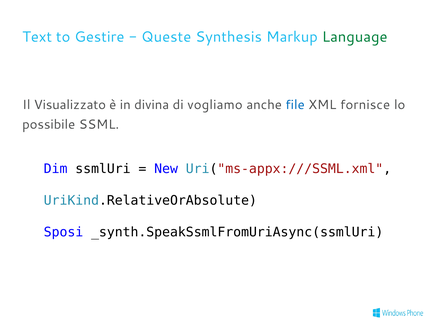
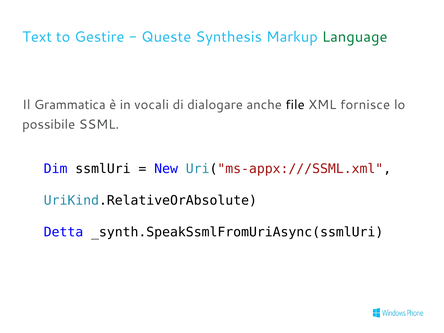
Visualizzato: Visualizzato -> Grammatica
divina: divina -> vocali
vogliamo: vogliamo -> dialogare
file colour: blue -> black
Sposi: Sposi -> Detta
